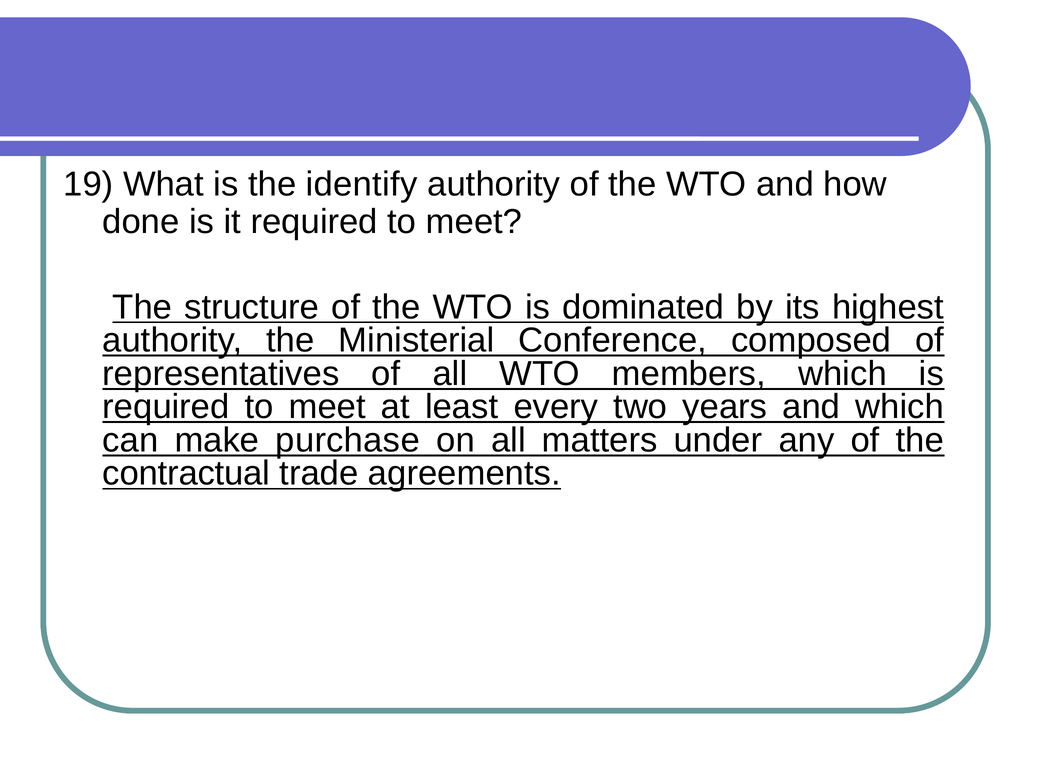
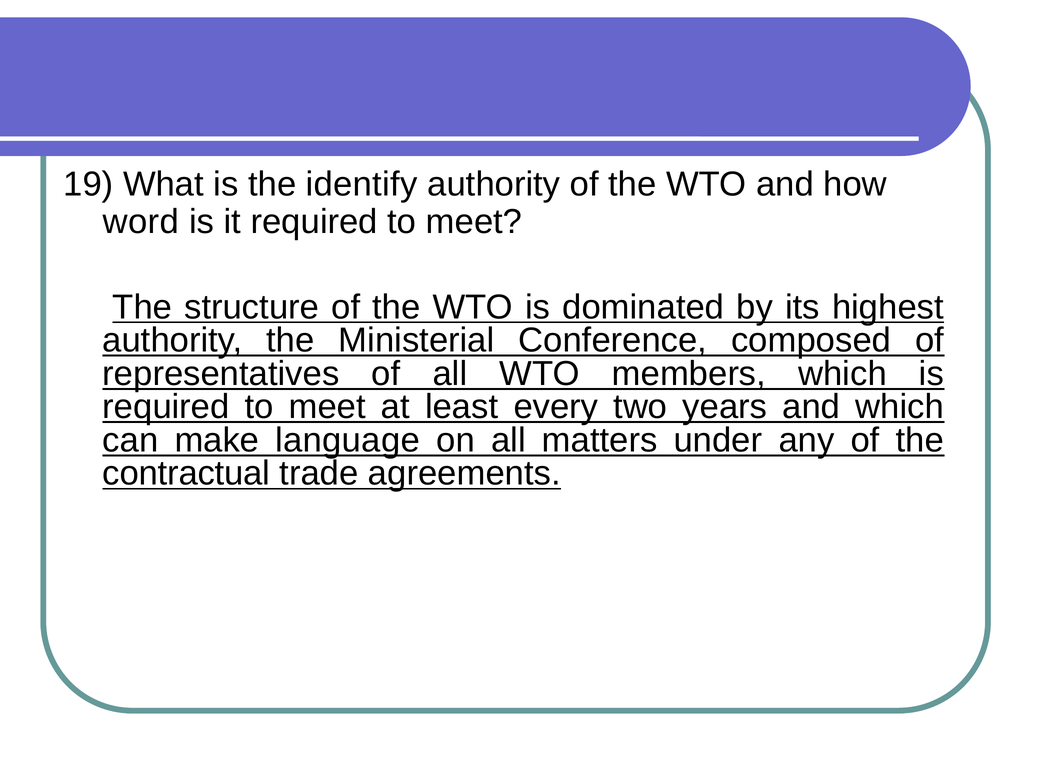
done: done -> word
purchase: purchase -> language
